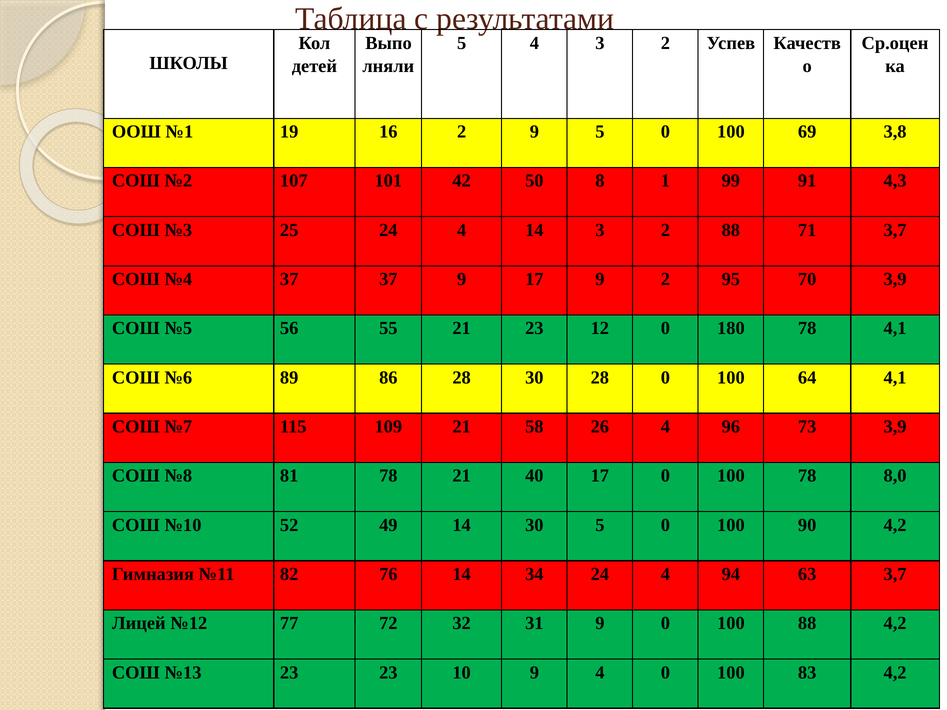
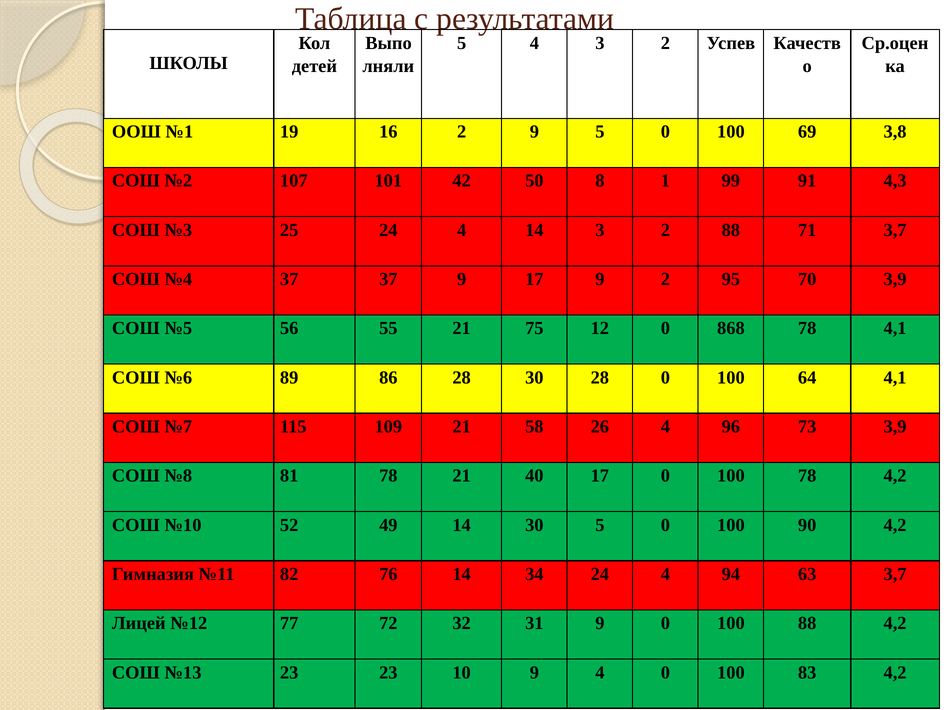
21 23: 23 -> 75
180: 180 -> 868
78 8,0: 8,0 -> 4,2
